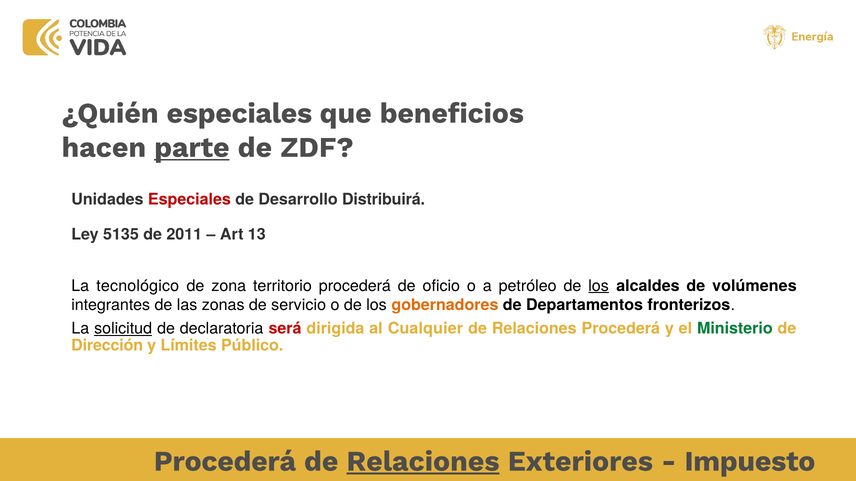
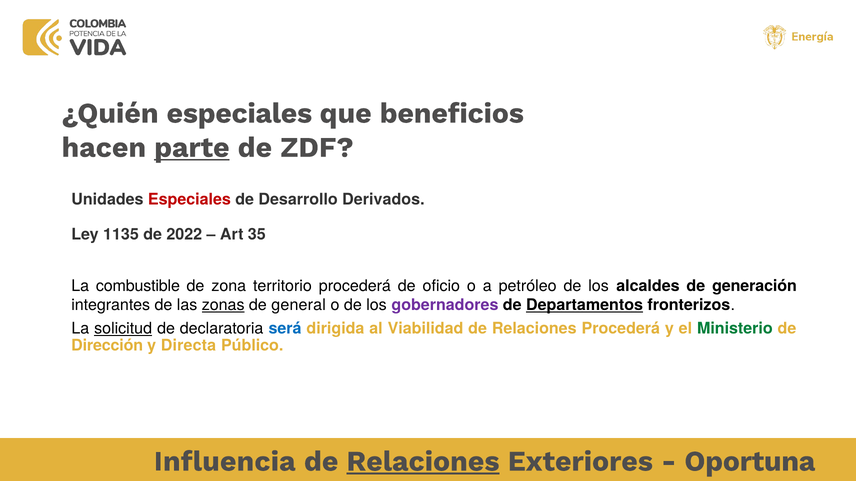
Distribuirá: Distribuirá -> Derivados
5135: 5135 -> 1135
2011: 2011 -> 2022
13: 13 -> 35
tecnológico: tecnológico -> combustible
los at (599, 286) underline: present -> none
volúmenes: volúmenes -> generación
zonas underline: none -> present
servicio: servicio -> general
gobernadores colour: orange -> purple
Departamentos underline: none -> present
será colour: red -> blue
Cualquier: Cualquier -> Viabilidad
Límites: Límites -> Directa
Procederá at (225, 462): Procederá -> Influencia
Impuesto: Impuesto -> Oportuna
